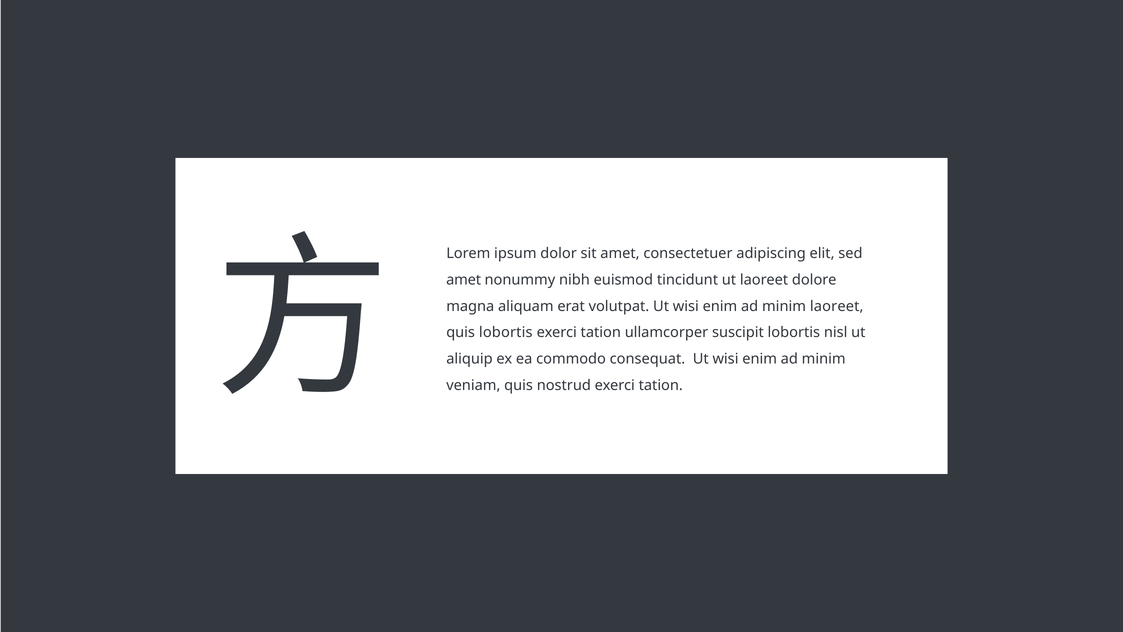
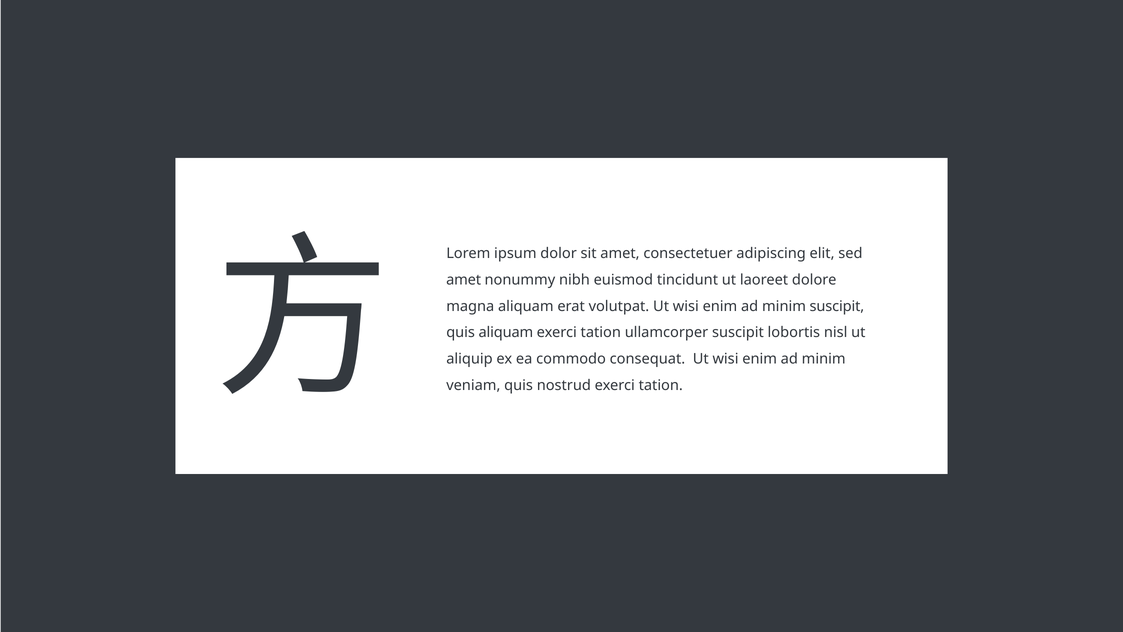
minim laoreet: laoreet -> suscipit
quis lobortis: lobortis -> aliquam
